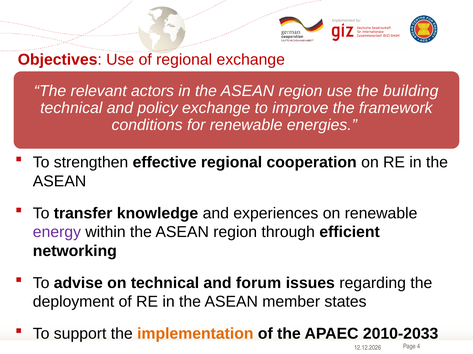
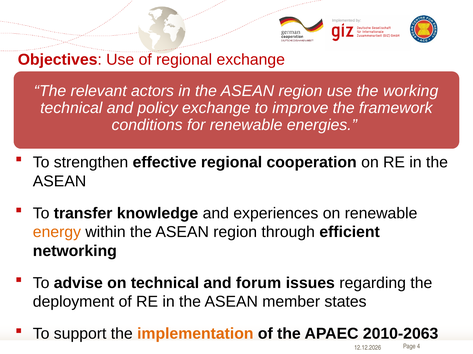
building: building -> working
energy colour: purple -> orange
2010-2033: 2010-2033 -> 2010-2063
